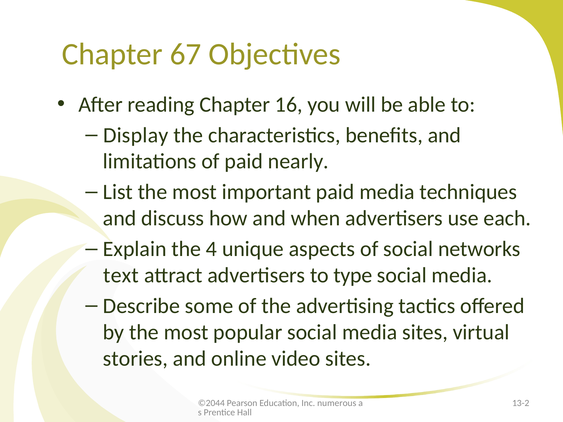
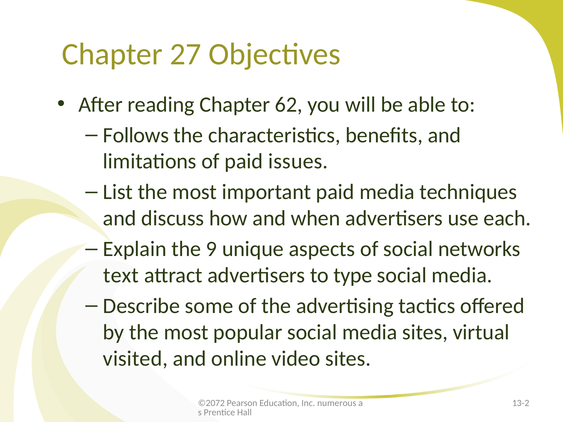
67: 67 -> 27
16: 16 -> 62
Display: Display -> Follows
nearly: nearly -> issues
4: 4 -> 9
stories: stories -> visited
©2044: ©2044 -> ©2072
